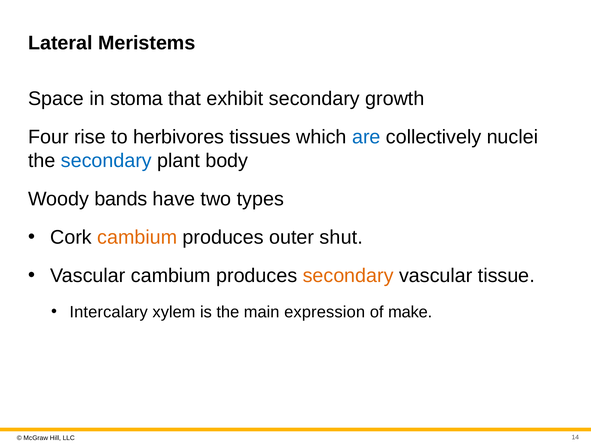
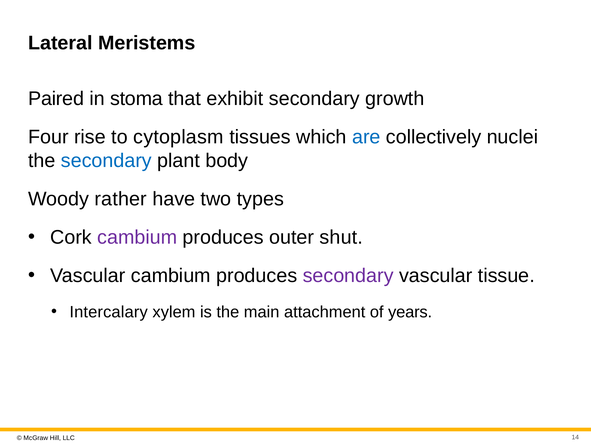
Space: Space -> Paired
herbivores: herbivores -> cytoplasm
bands: bands -> rather
cambium at (137, 238) colour: orange -> purple
secondary at (348, 276) colour: orange -> purple
expression: expression -> attachment
make: make -> years
